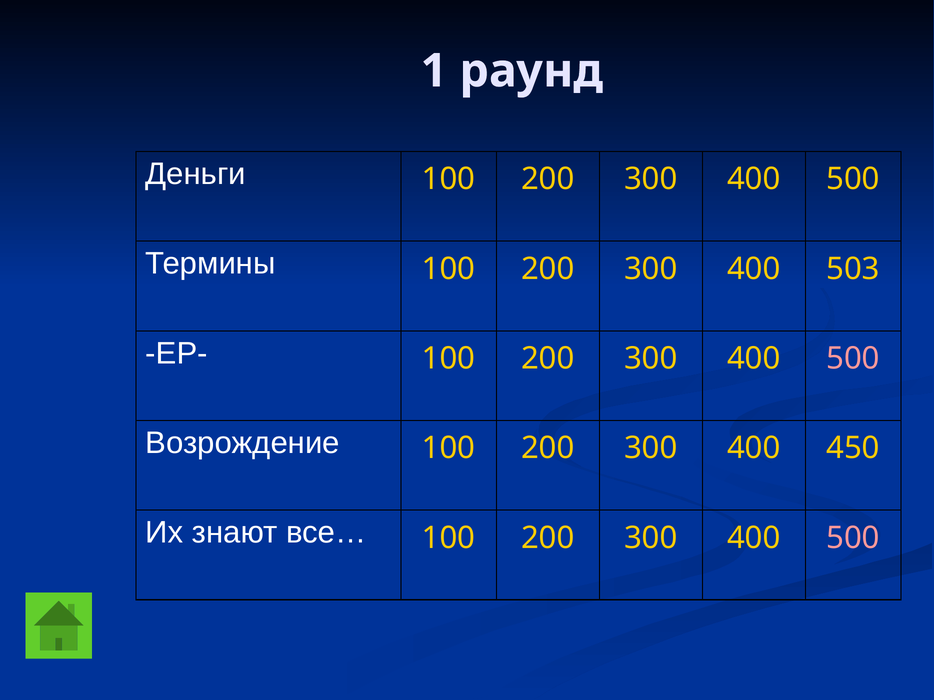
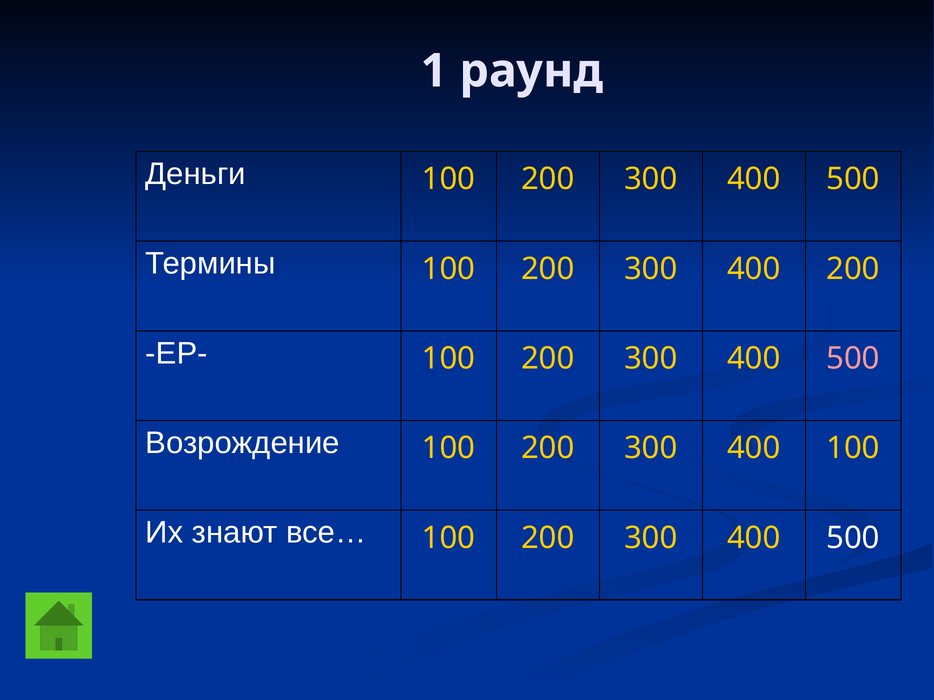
400 503: 503 -> 200
400 450: 450 -> 100
500 at (853, 538) colour: pink -> white
